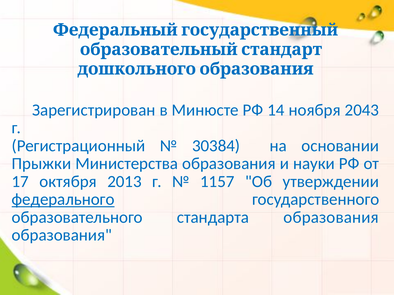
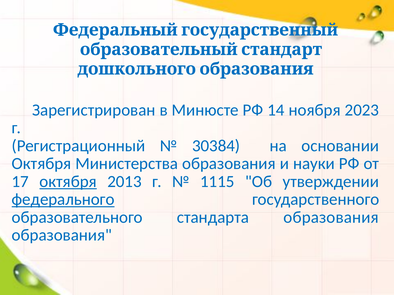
2043: 2043 -> 2023
Прыжки at (41, 164): Прыжки -> Октября
октября at (68, 182) underline: none -> present
1157: 1157 -> 1115
